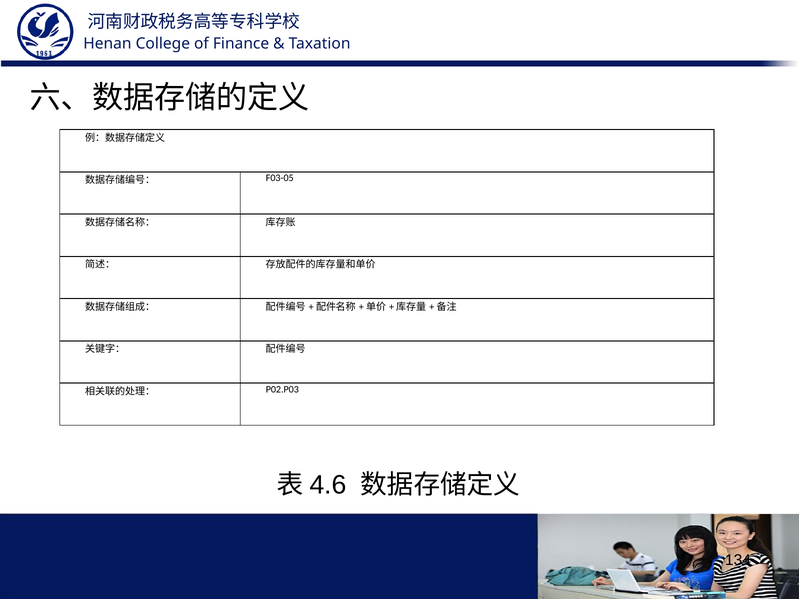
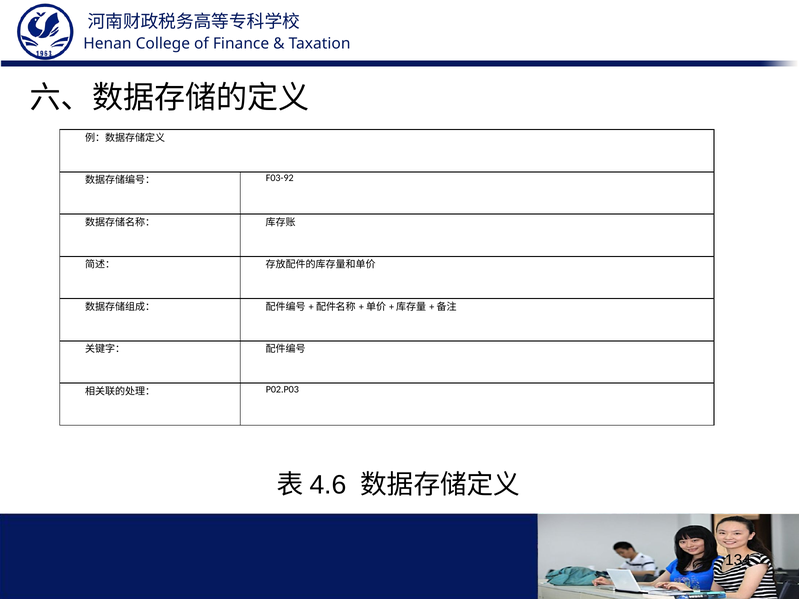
F03-05: F03-05 -> F03-92
